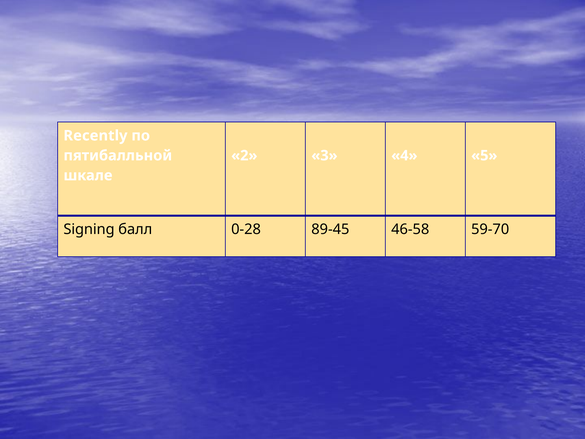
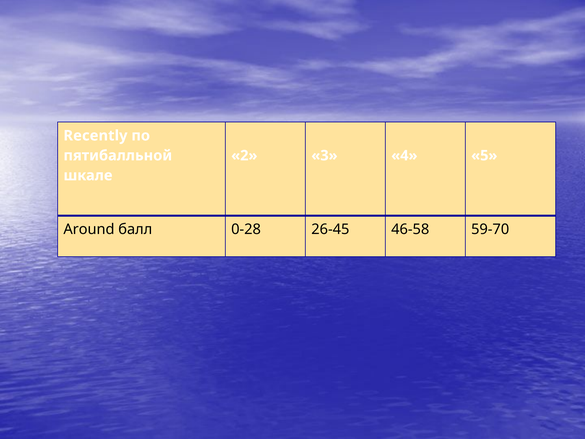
Signing: Signing -> Around
89-45: 89-45 -> 26-45
